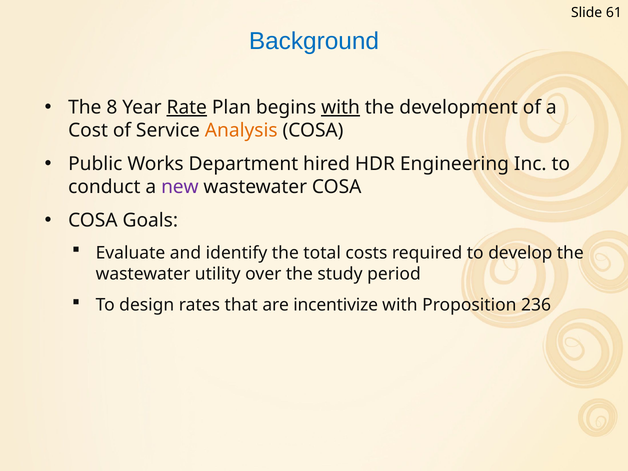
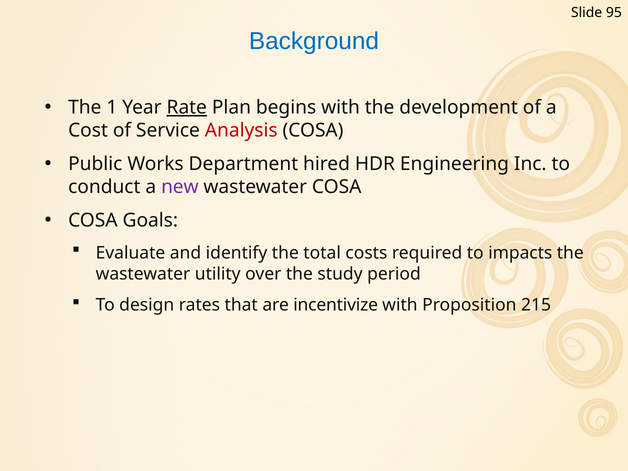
61: 61 -> 95
8: 8 -> 1
with at (341, 107) underline: present -> none
Analysis colour: orange -> red
develop: develop -> impacts
236: 236 -> 215
